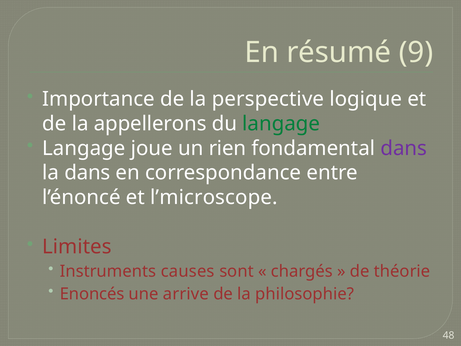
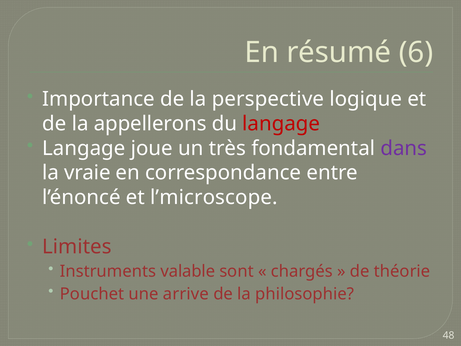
9: 9 -> 6
langage at (281, 124) colour: green -> red
rien: rien -> très
la dans: dans -> vraie
causes: causes -> valable
Enoncés: Enoncés -> Pouchet
